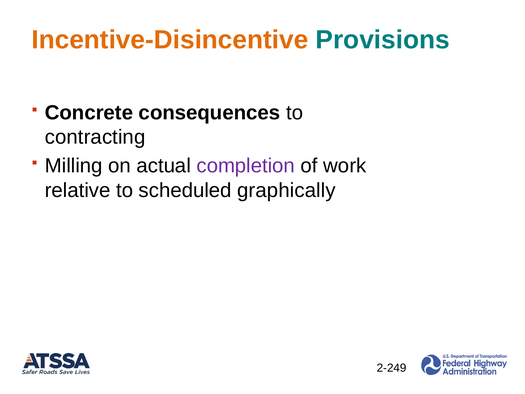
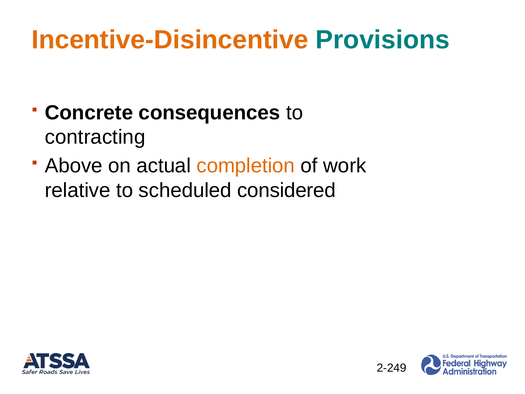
Milling: Milling -> Above
completion colour: purple -> orange
graphically: graphically -> considered
